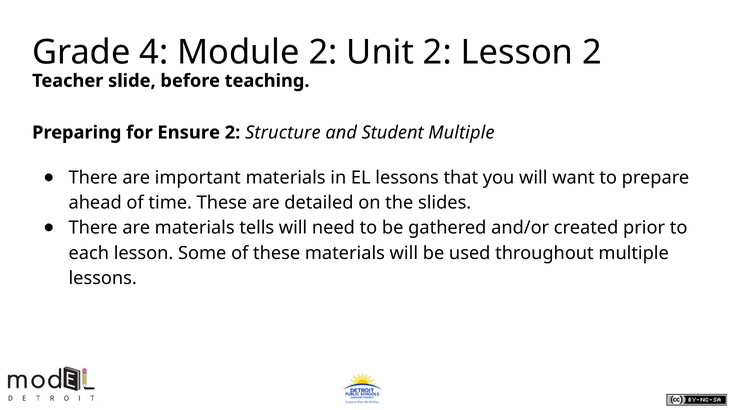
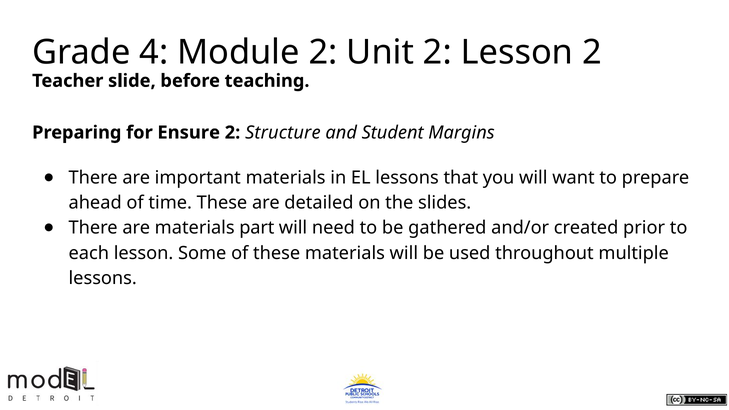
Student Multiple: Multiple -> Margins
tells: tells -> part
